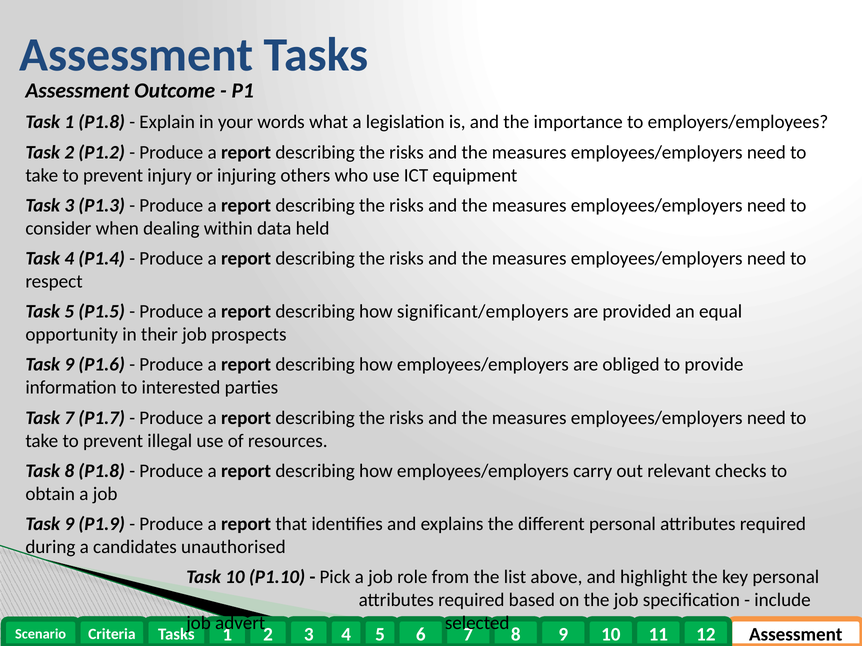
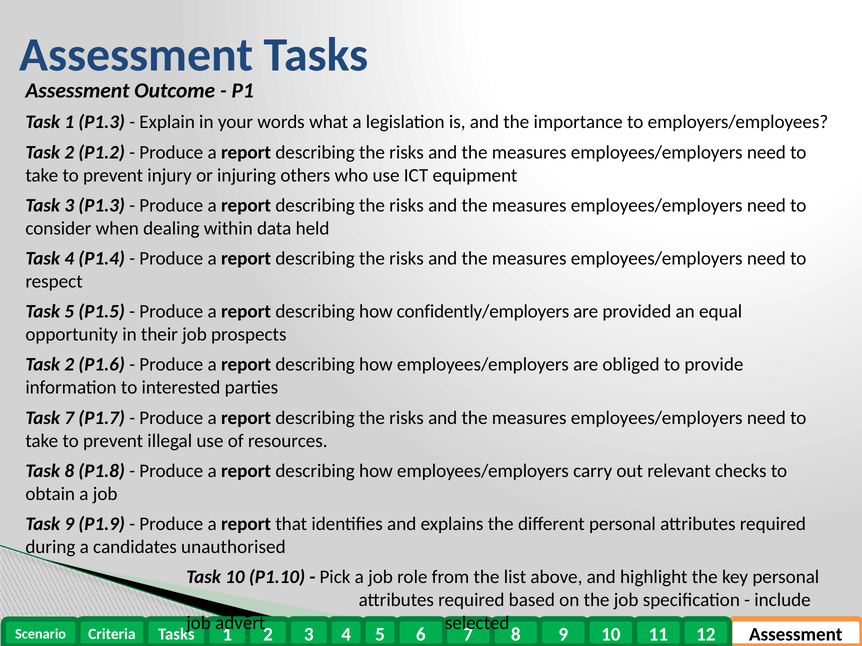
1 P1.8: P1.8 -> P1.3
significant/employers: significant/employers -> confidently/employers
9 at (69, 365): 9 -> 2
